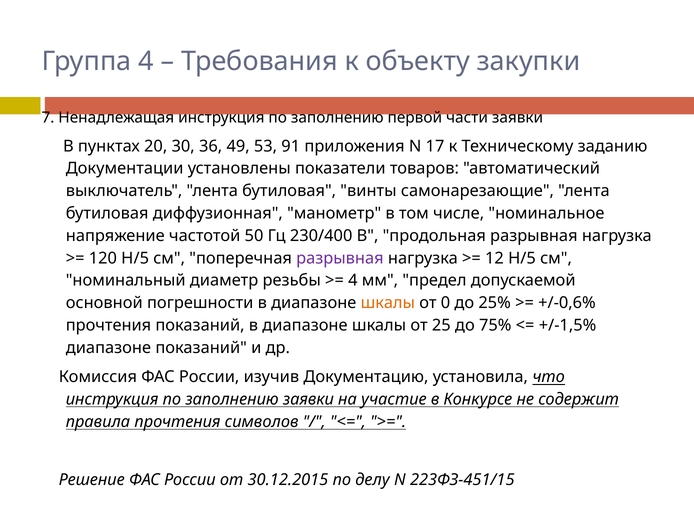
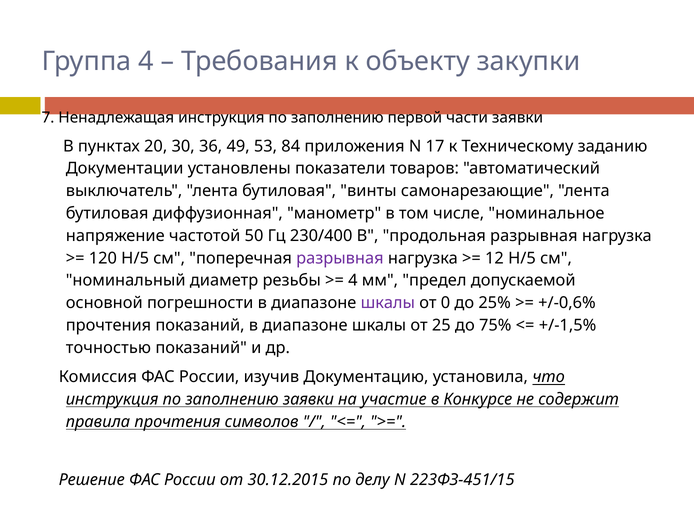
91: 91 -> 84
шкалы at (388, 303) colour: orange -> purple
диапазоне at (108, 348): диапазоне -> точностью
